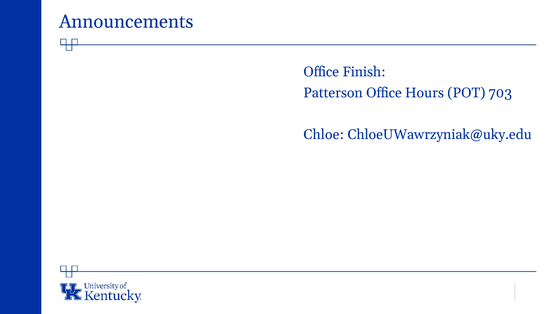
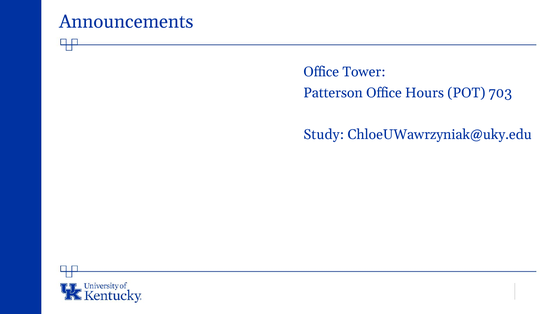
Finish: Finish -> Tower
Chloe: Chloe -> Study
